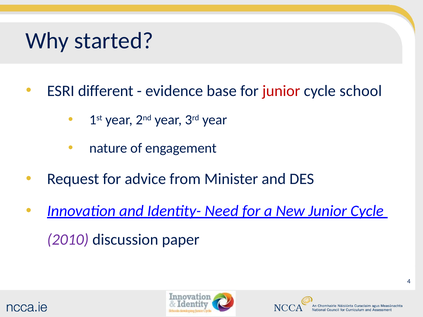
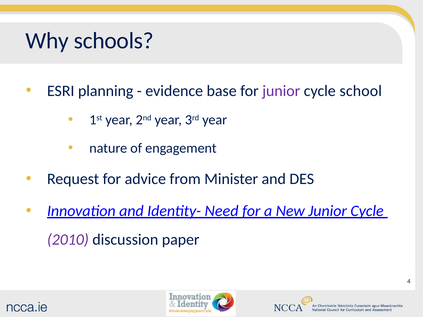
started: started -> schools
different: different -> planning
junior at (281, 91) colour: red -> purple
